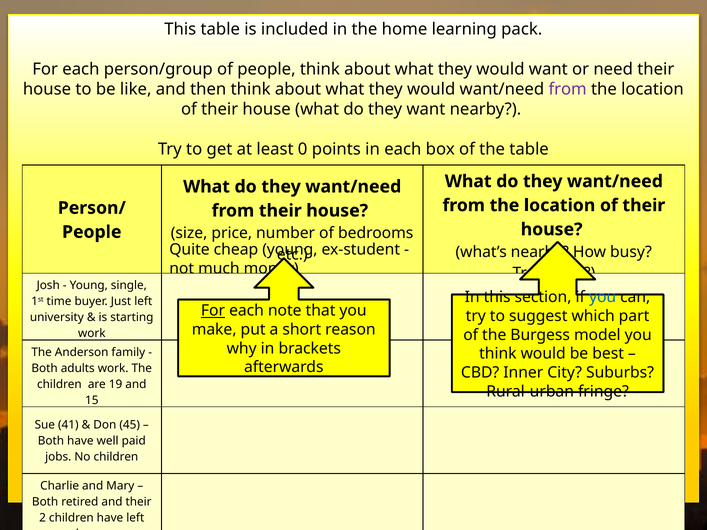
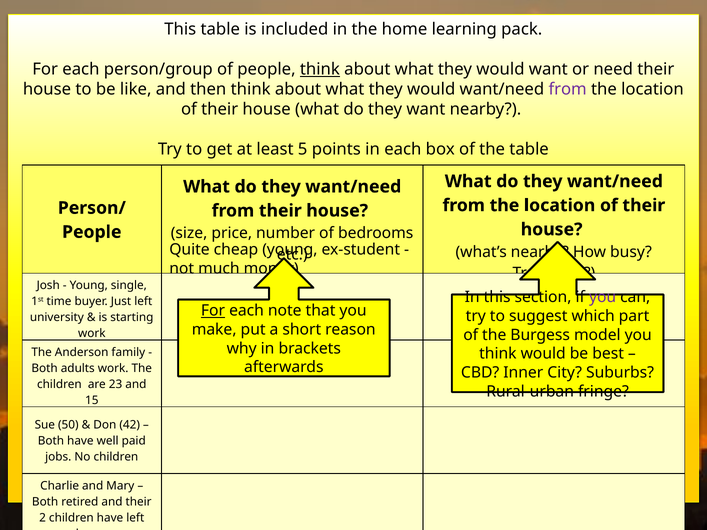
think at (320, 69) underline: none -> present
0: 0 -> 5
you at (603, 297) colour: blue -> purple
19: 19 -> 23
41: 41 -> 50
45: 45 -> 42
